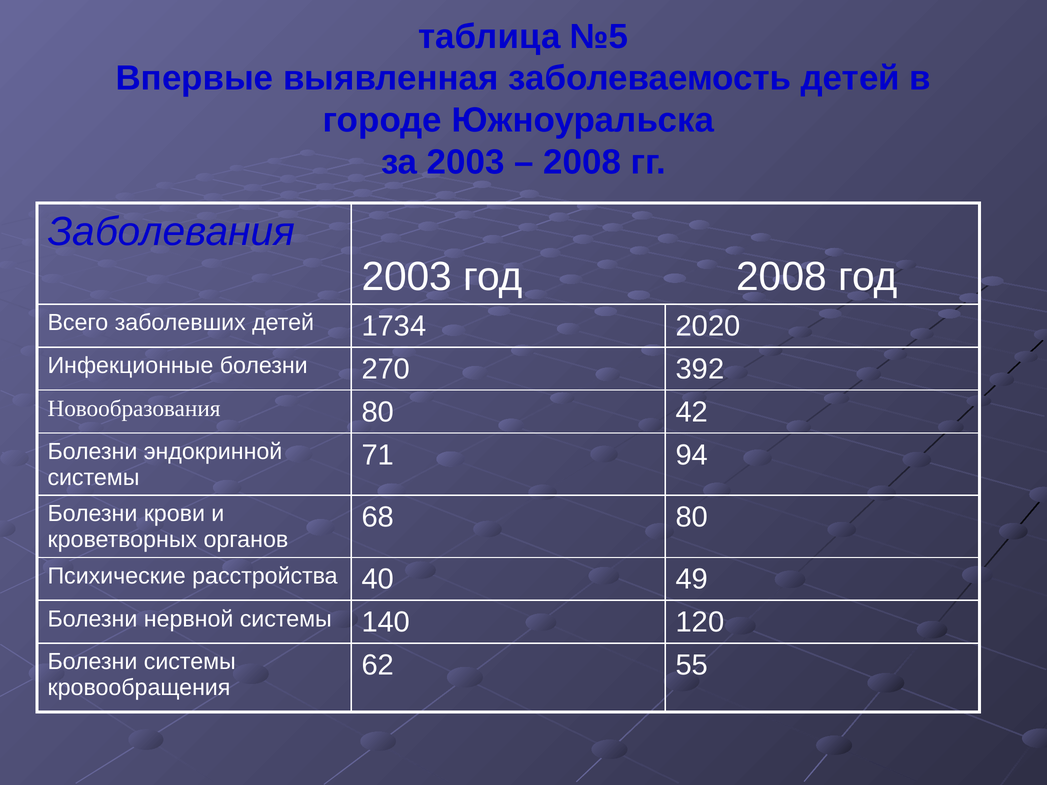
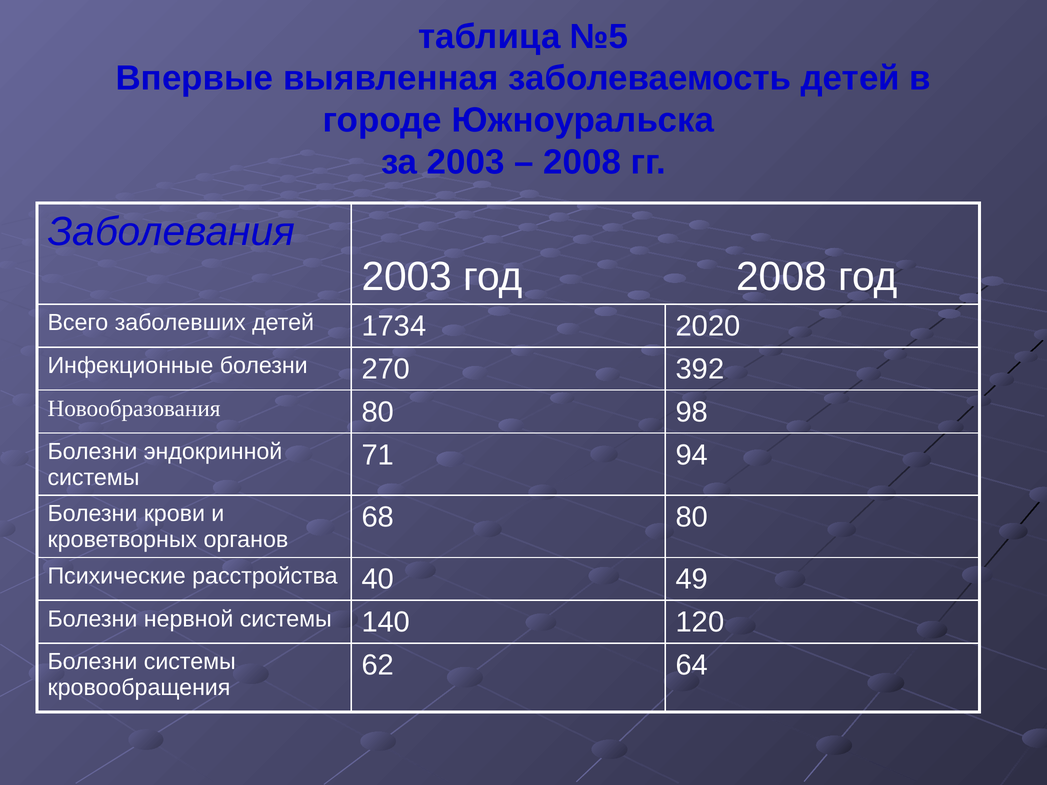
42: 42 -> 98
55: 55 -> 64
